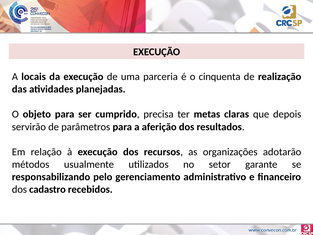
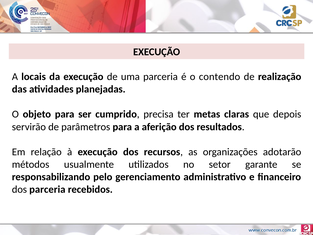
cinquenta: cinquenta -> contendo
dos cadastro: cadastro -> parceria
